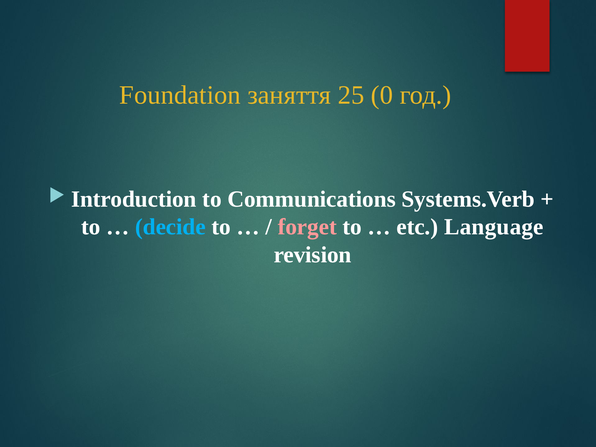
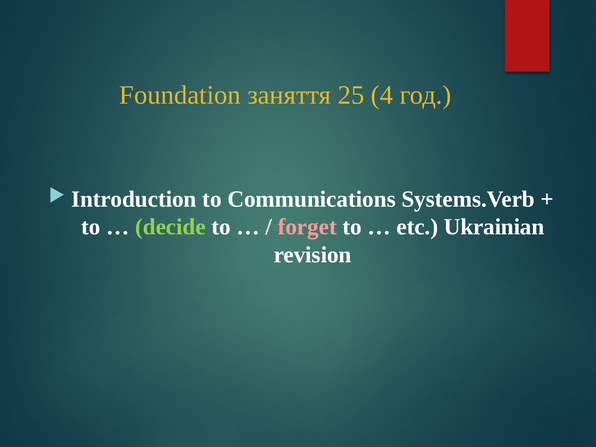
0: 0 -> 4
decide colour: light blue -> light green
Language: Language -> Ukrainian
